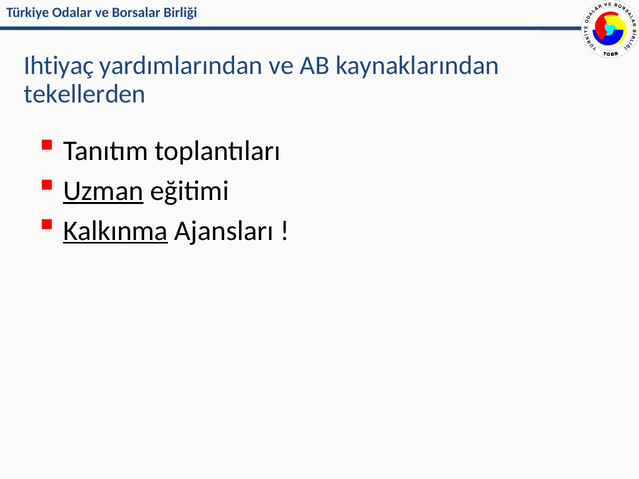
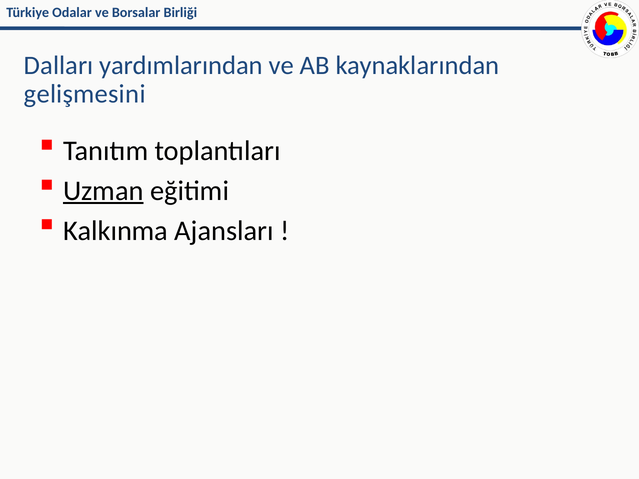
Ihtiyaç: Ihtiyaç -> Dalları
tekellerden: tekellerden -> gelişmesini
Kalkınma underline: present -> none
